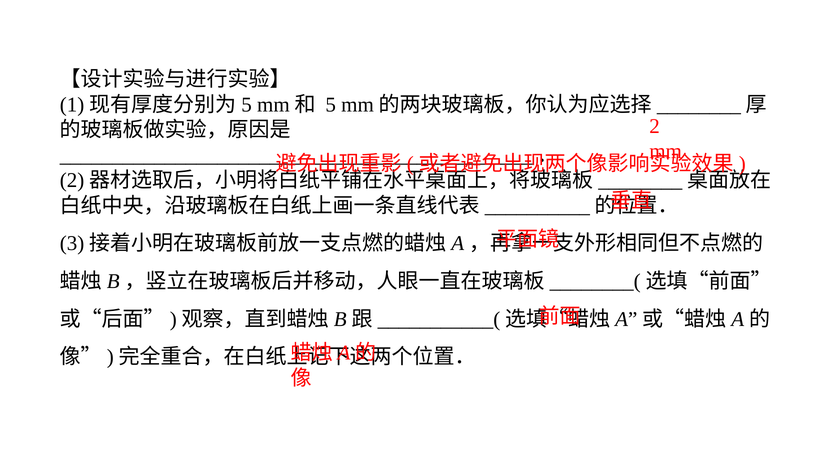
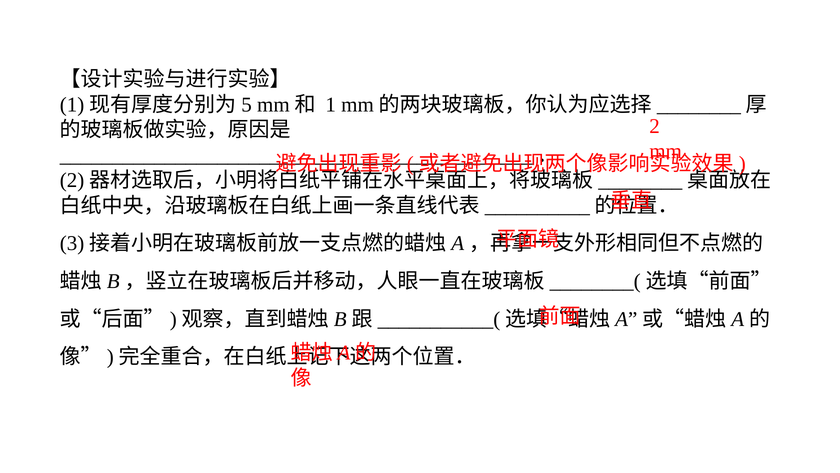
5: 5 -> 1
